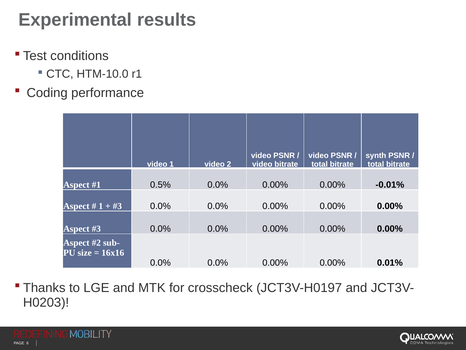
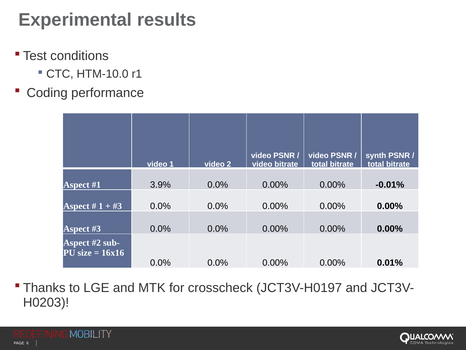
0.5%: 0.5% -> 3.9%
